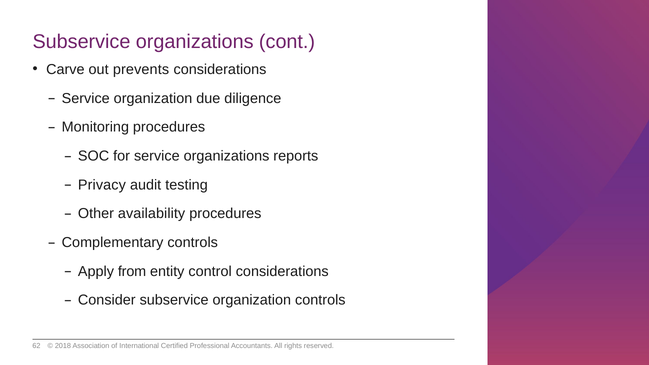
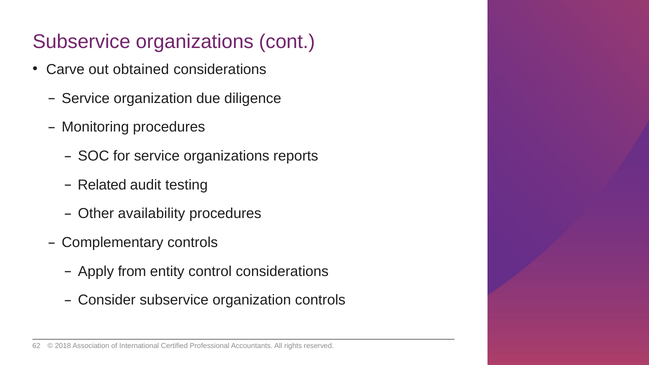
prevents: prevents -> obtained
Privacy: Privacy -> Related
